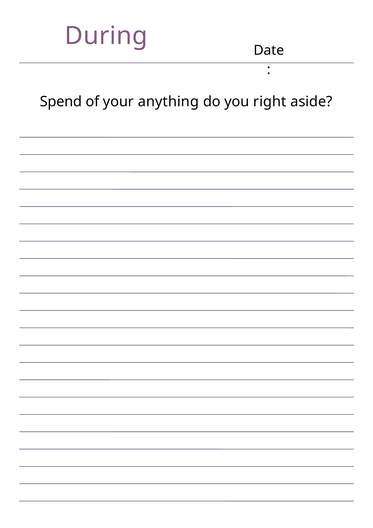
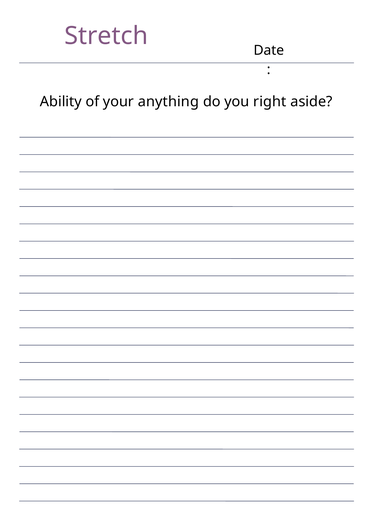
During: During -> Stretch
Spend: Spend -> Ability
